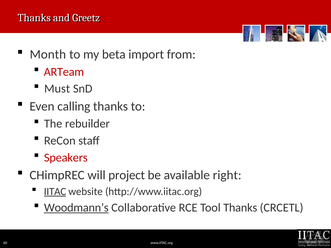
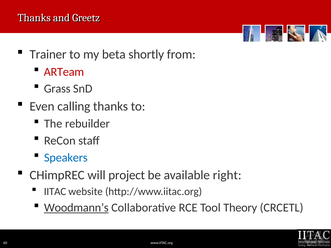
Month: Month -> Trainer
import: import -> shortly
Must: Must -> Grass
Speakers colour: red -> blue
IITAC underline: present -> none
Tool Thanks: Thanks -> Theory
